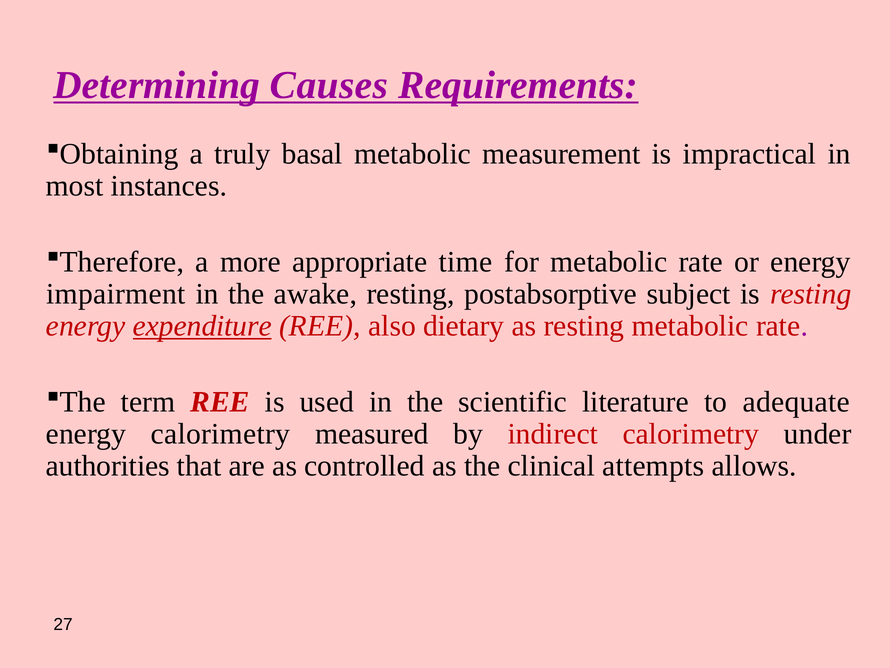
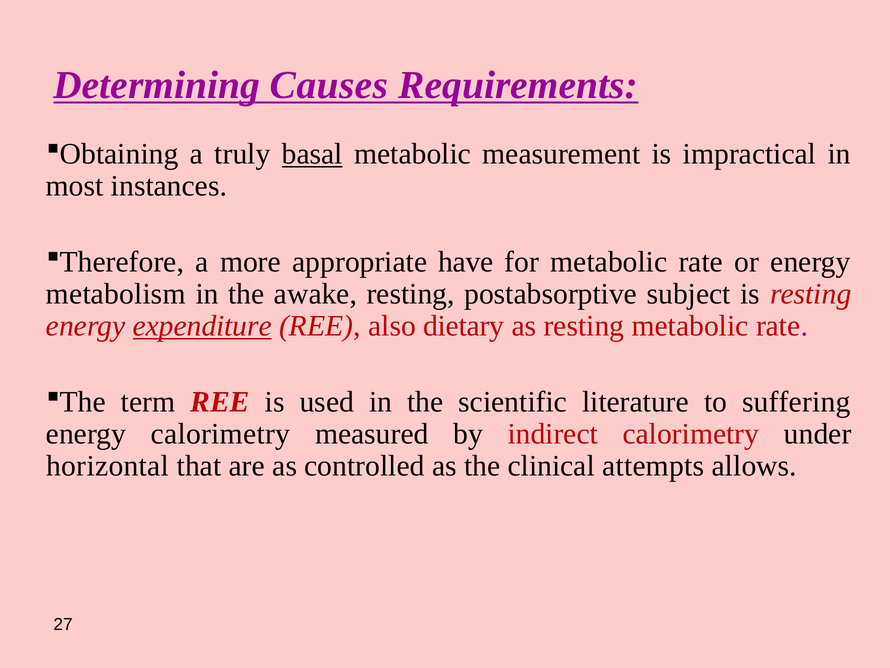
basal underline: none -> present
time: time -> have
impairment: impairment -> metabolism
adequate: adequate -> suffering
authorities: authorities -> horizontal
